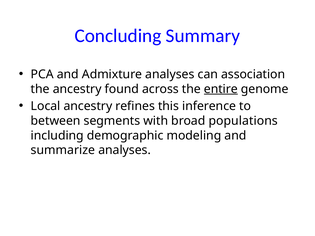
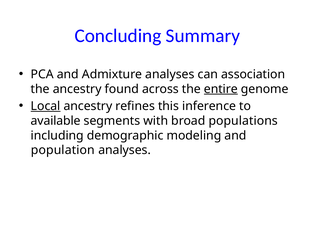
Local underline: none -> present
between: between -> available
summarize: summarize -> population
